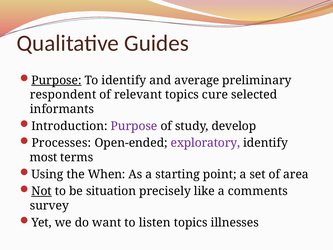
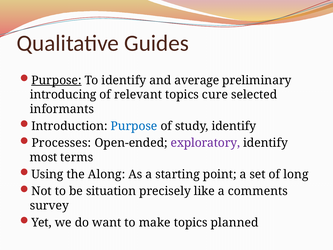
respondent: respondent -> introducing
Purpose at (134, 126) colour: purple -> blue
study develop: develop -> identify
When: When -> Along
area: area -> long
Not underline: present -> none
listen: listen -> make
illnesses: illnesses -> planned
